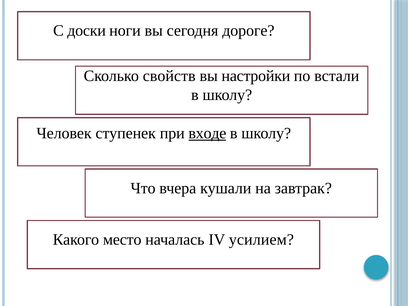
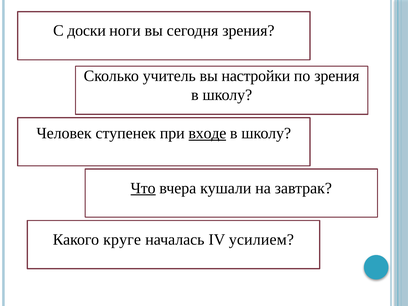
сегодня дороге: дороге -> зрения
свойств: свойств -> учитель
по встали: встали -> зрения
Что underline: none -> present
место: место -> круге
